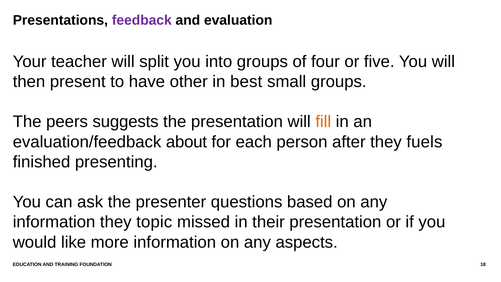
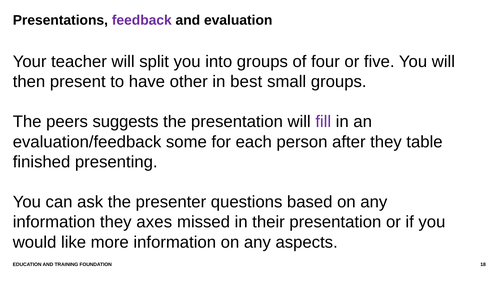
fill colour: orange -> purple
about: about -> some
fuels: fuels -> table
topic: topic -> axes
